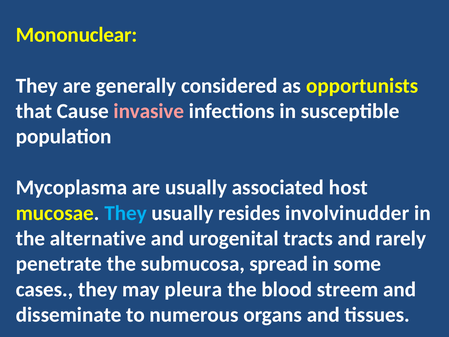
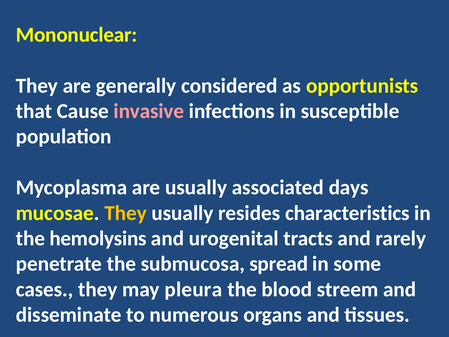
host: host -> days
They at (126, 213) colour: light blue -> yellow
involvinudder: involvinudder -> characteristics
alternative: alternative -> hemolysins
